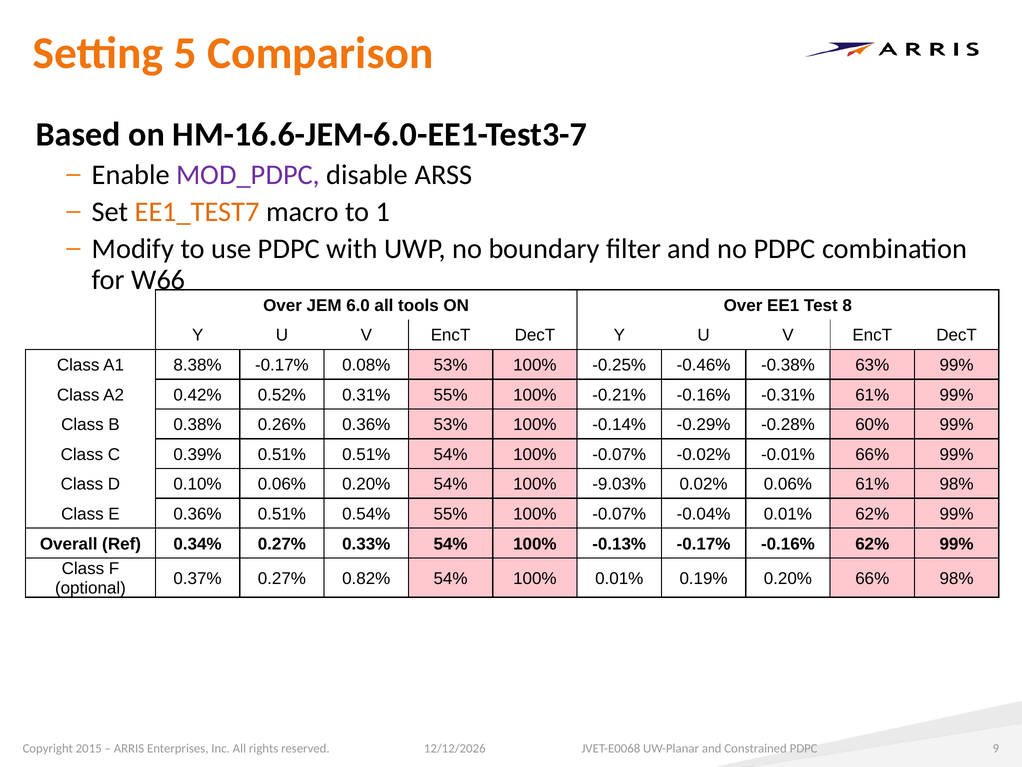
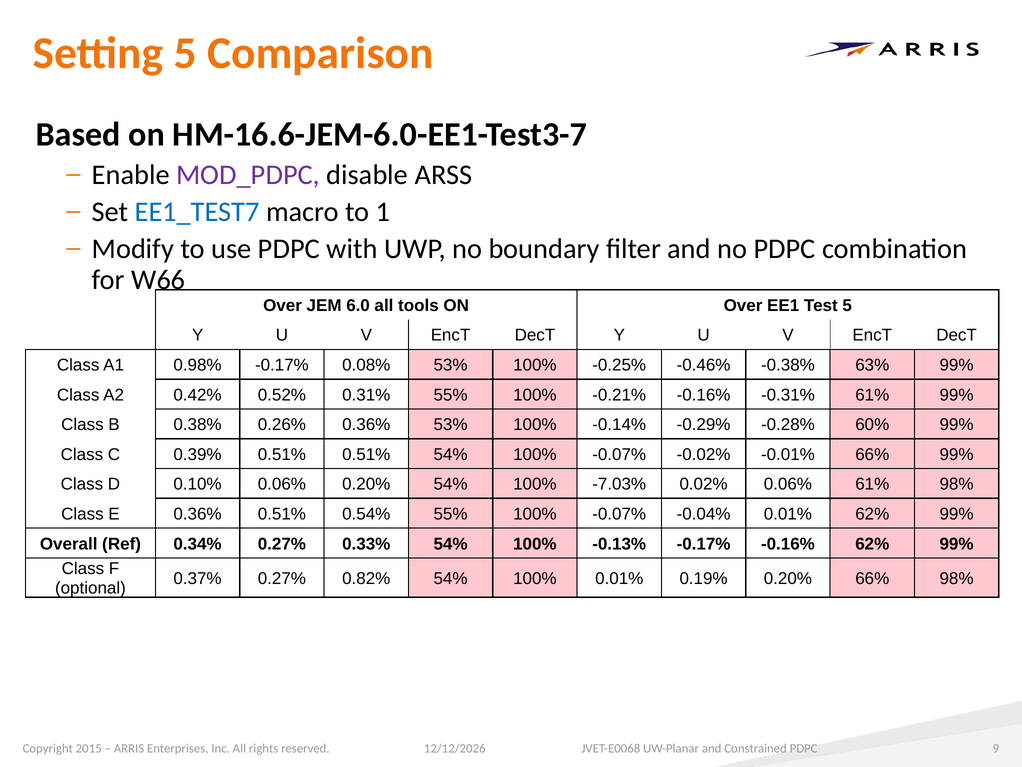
EE1_TEST7 colour: orange -> blue
Test 8: 8 -> 5
8.38%: 8.38% -> 0.98%
-9.03%: -9.03% -> -7.03%
